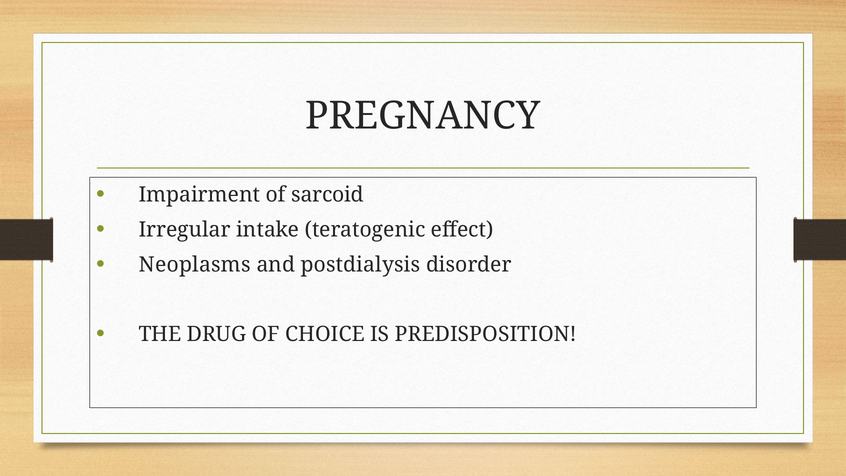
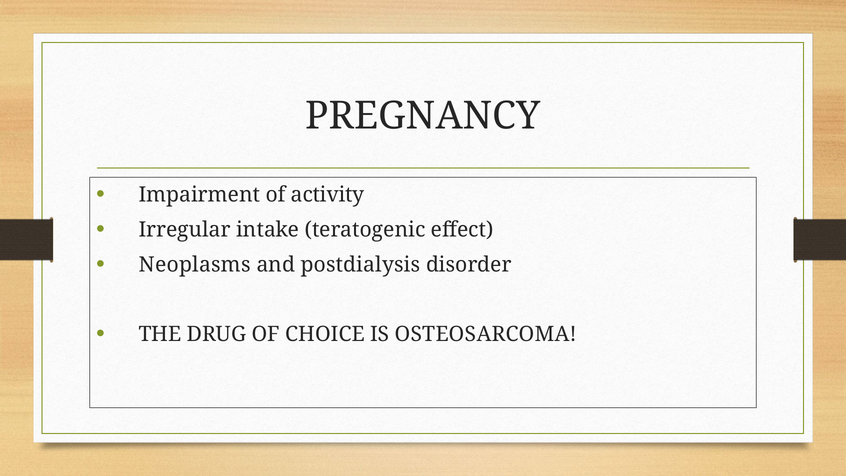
sarcoid: sarcoid -> activity
PREDISPOSITION: PREDISPOSITION -> OSTEOSARCOMA
